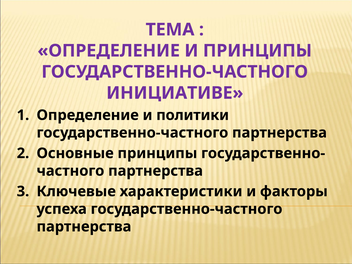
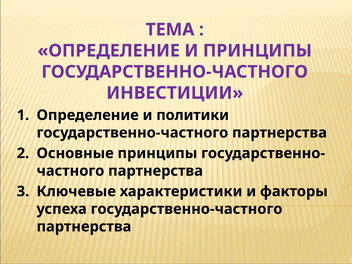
ИНИЦИАТИВЕ: ИНИЦИАТИВЕ -> ИНВЕСТИЦИИ
